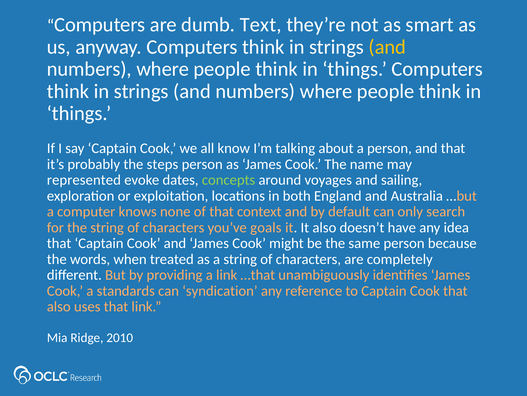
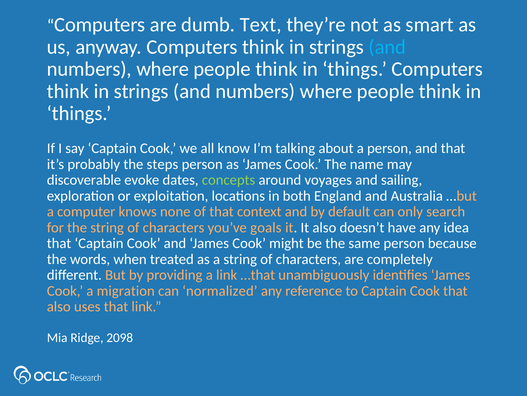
and at (387, 47) colour: yellow -> light blue
represented: represented -> discoverable
standards: standards -> migration
syndication: syndication -> normalized
2010: 2010 -> 2098
